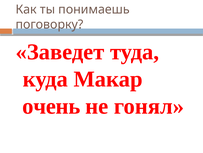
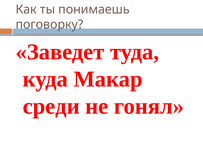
очень: очень -> среди
